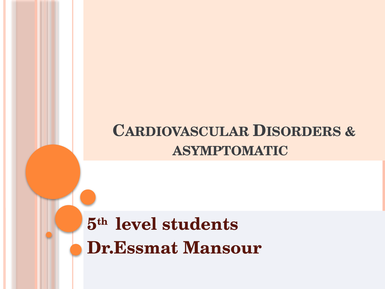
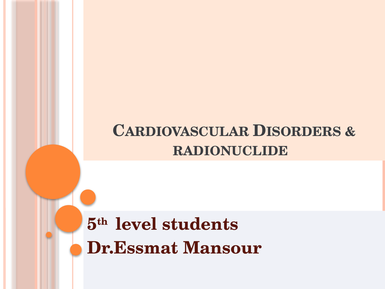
ASYMPTOMATIC: ASYMPTOMATIC -> RADIONUCLIDE
